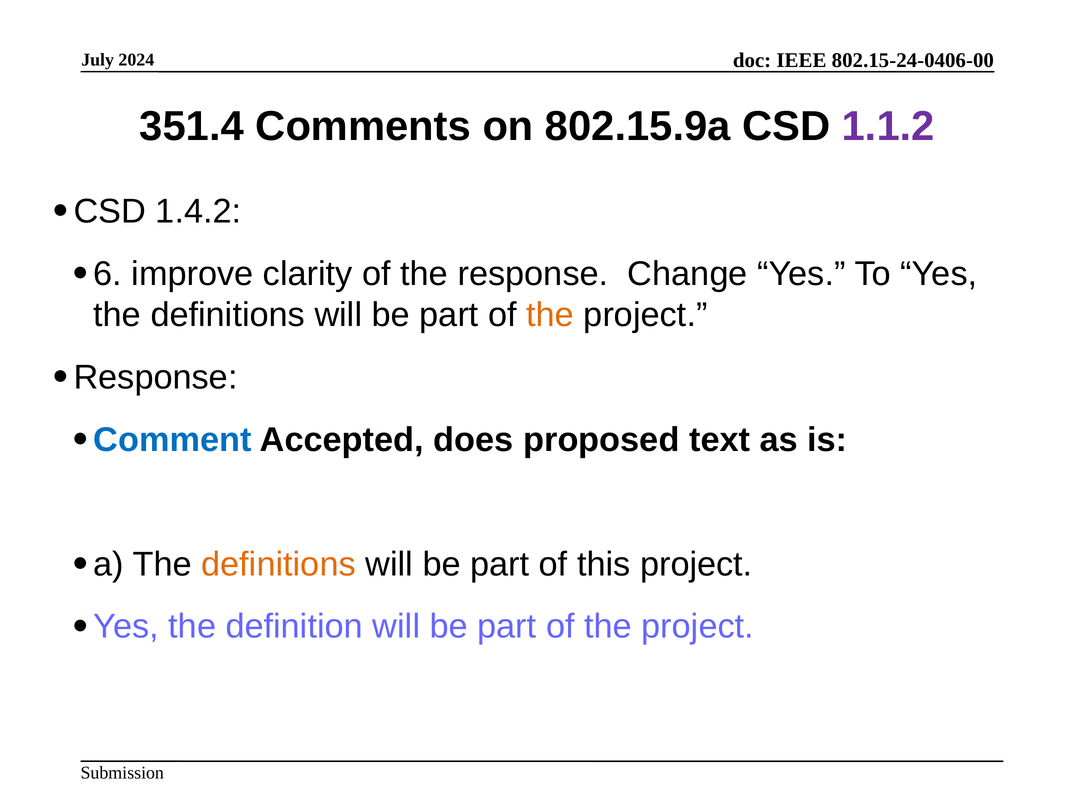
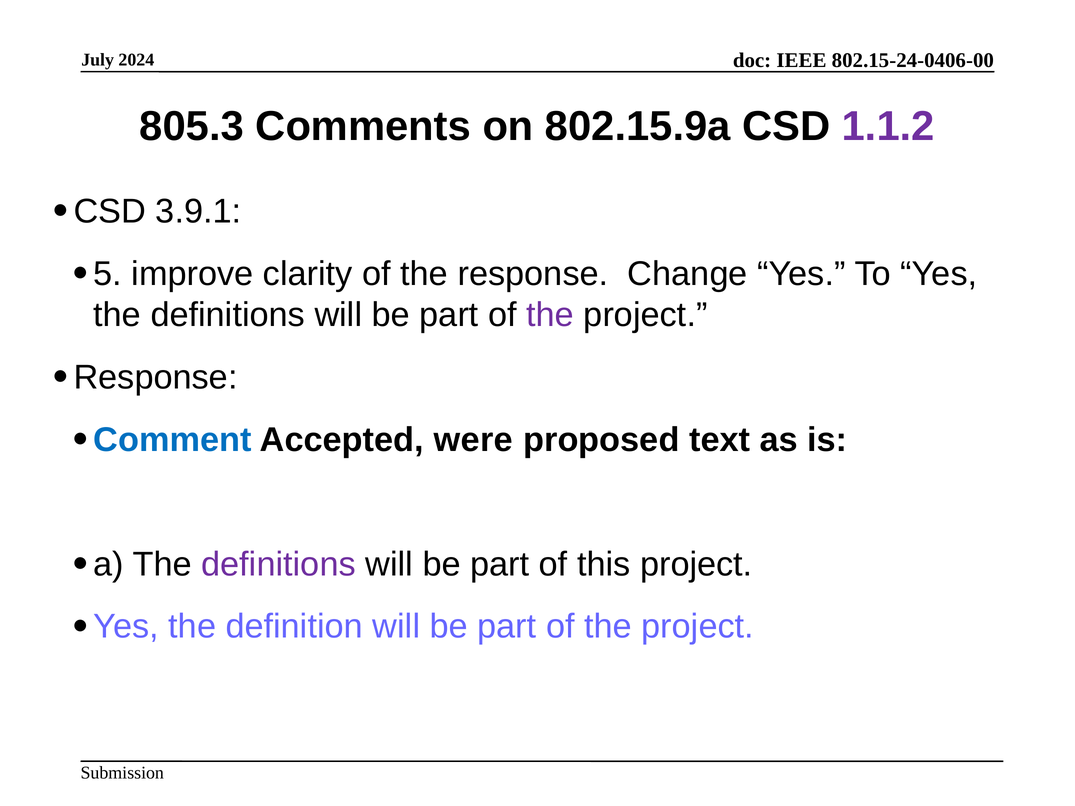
351.4: 351.4 -> 805.3
1.4.2: 1.4.2 -> 3.9.1
6: 6 -> 5
the at (550, 315) colour: orange -> purple
does: does -> were
definitions at (279, 565) colour: orange -> purple
